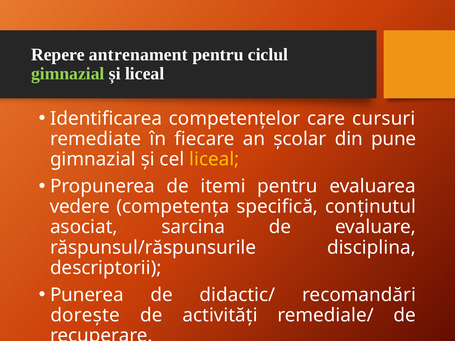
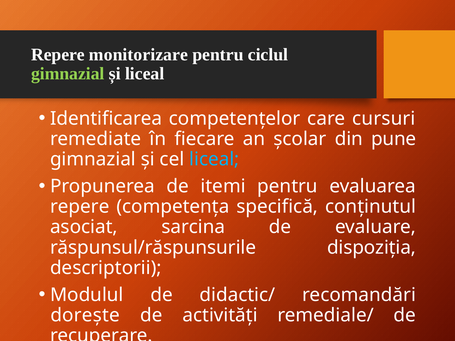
antrenament: antrenament -> monitorizare
liceal at (214, 159) colour: yellow -> light blue
vedere at (80, 207): vedere -> repere
disciplina: disciplina -> dispoziția
Punerea: Punerea -> Modulul
